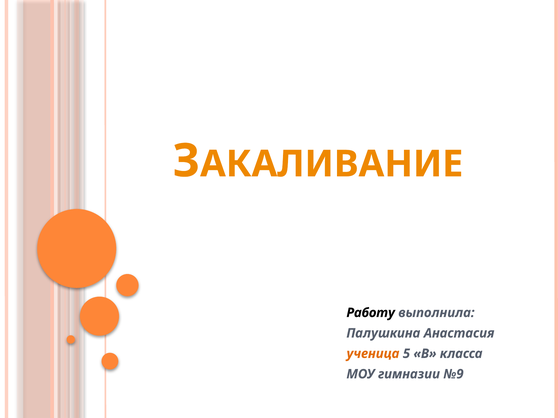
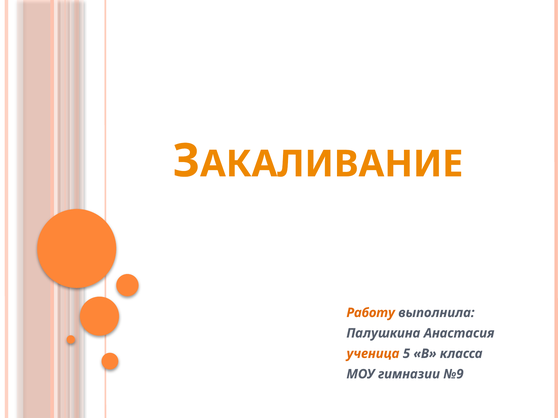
Работу colour: black -> orange
